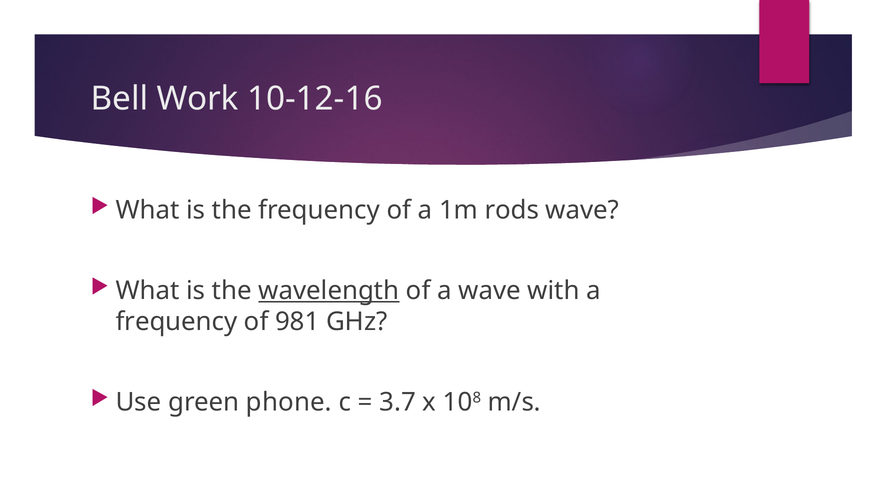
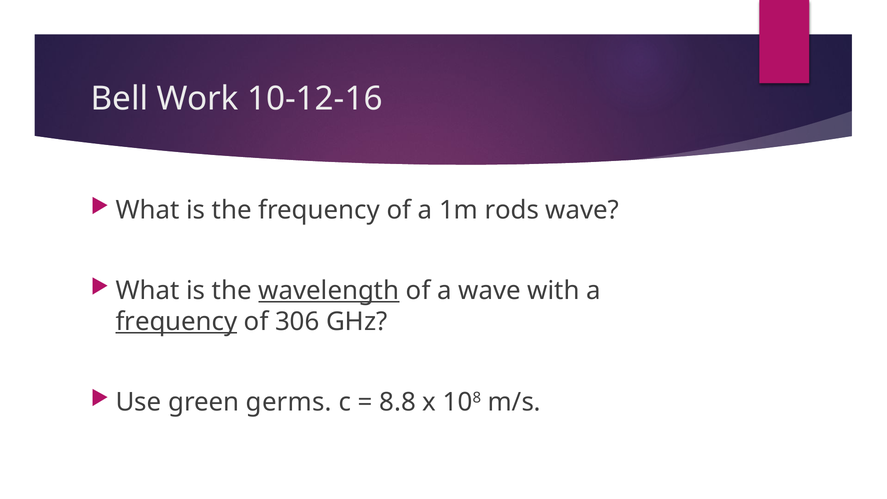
frequency at (176, 321) underline: none -> present
981: 981 -> 306
phone: phone -> germs
3.7: 3.7 -> 8.8
